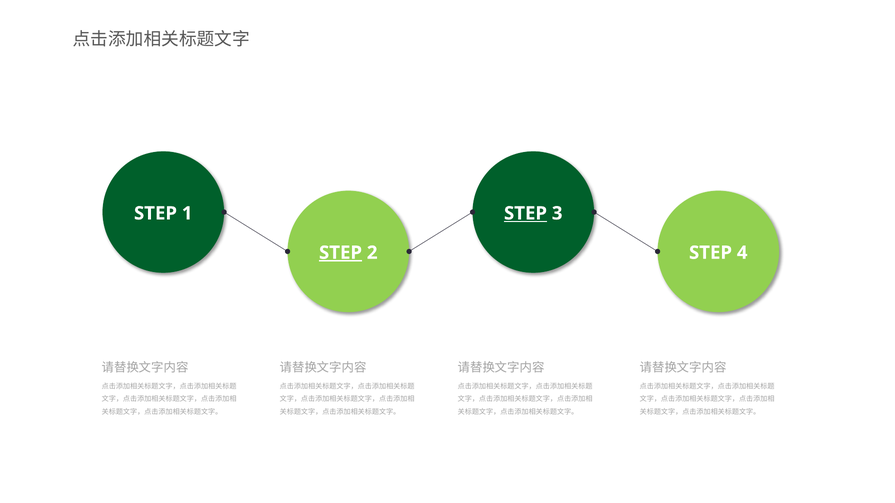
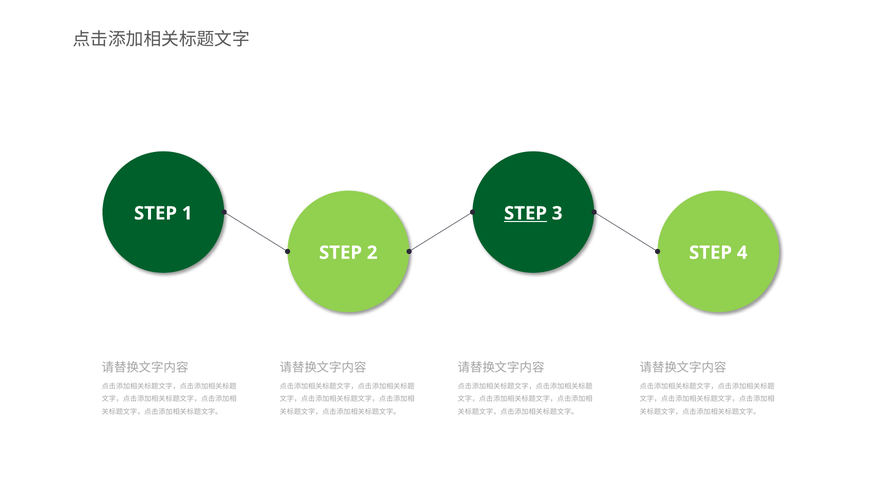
STEP at (341, 253) underline: present -> none
